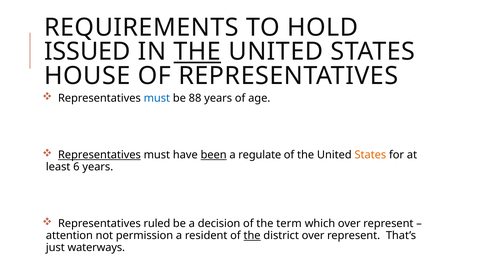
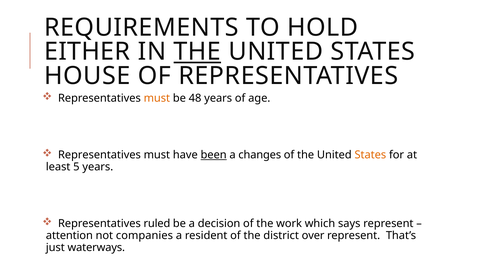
ISSUED: ISSUED -> EITHER
must at (157, 98) colour: blue -> orange
88: 88 -> 48
Representatives at (99, 155) underline: present -> none
regulate: regulate -> changes
6: 6 -> 5
term: term -> work
which over: over -> says
permission: permission -> companies
the at (252, 236) underline: present -> none
